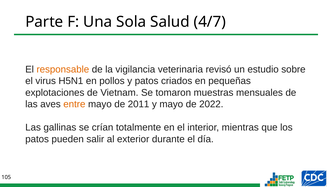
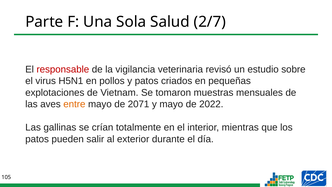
4/7: 4/7 -> 2/7
responsable colour: orange -> red
2011: 2011 -> 2071
